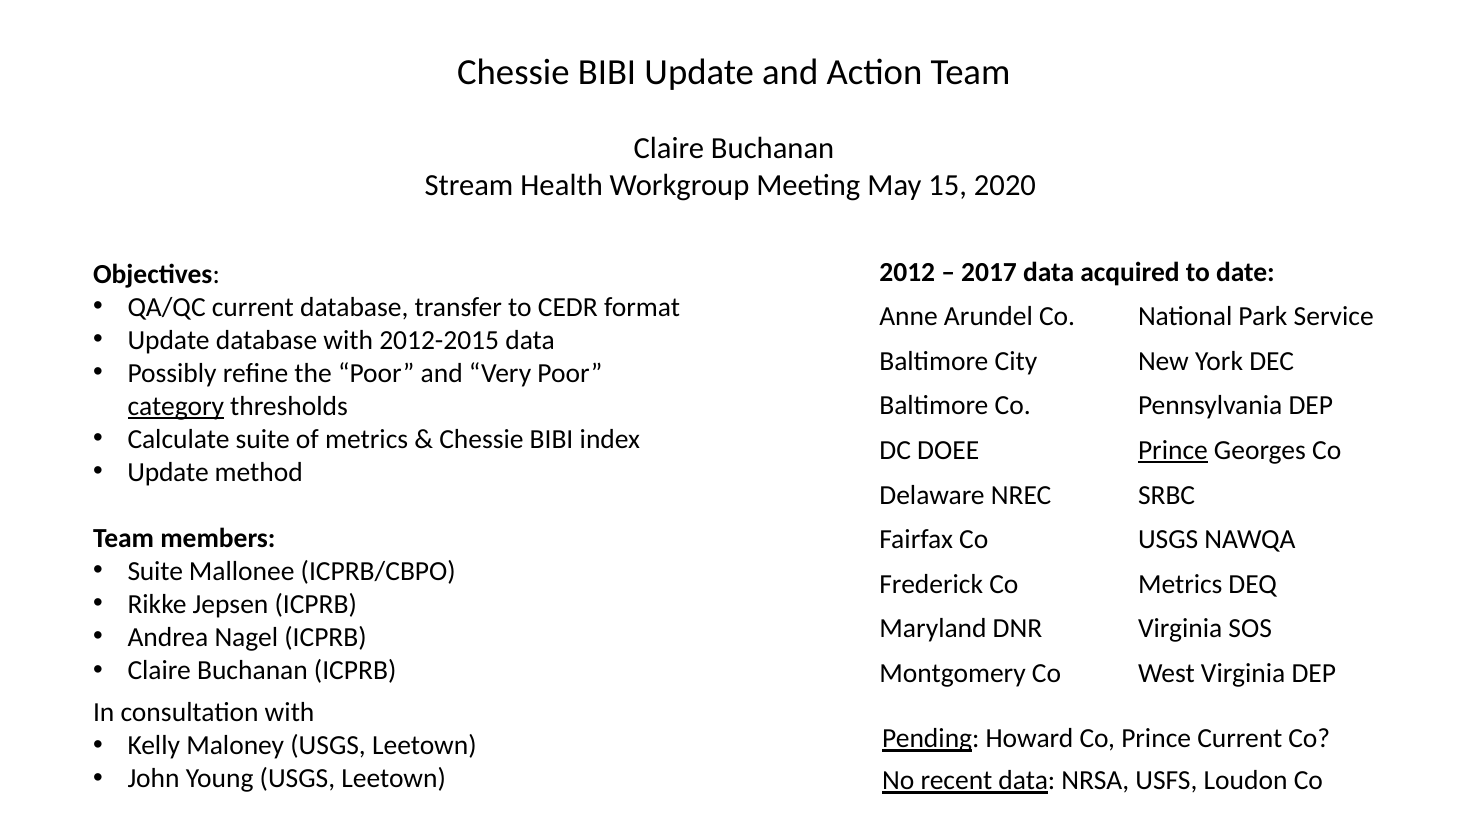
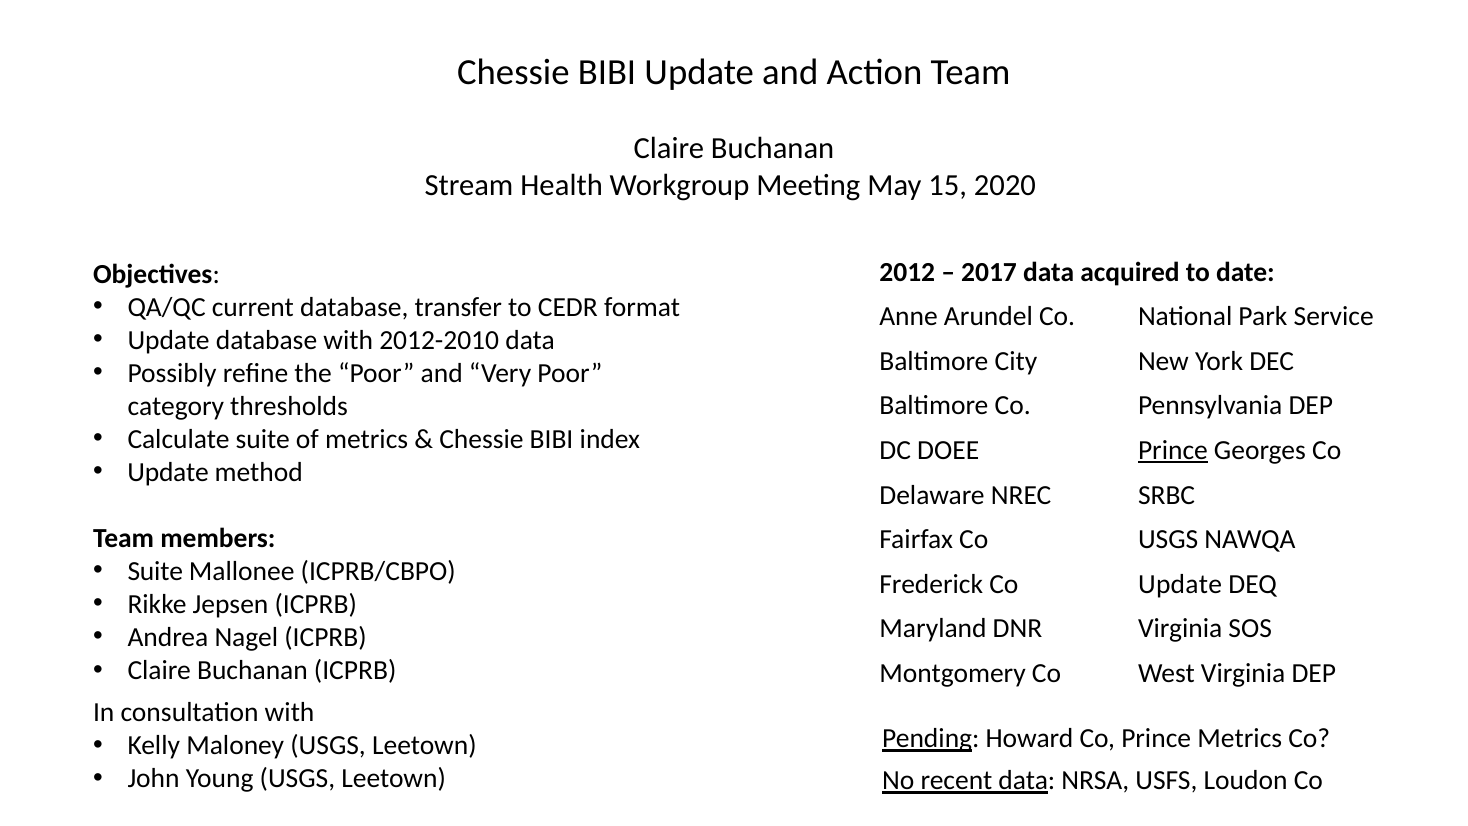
2012-2015: 2012-2015 -> 2012-2010
category underline: present -> none
Co Metrics: Metrics -> Update
Prince Current: Current -> Metrics
